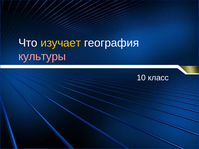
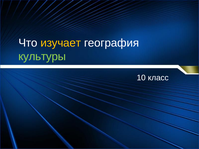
культуры colour: pink -> light green
